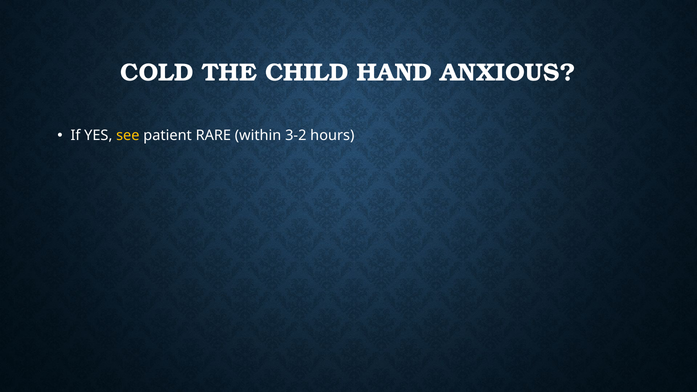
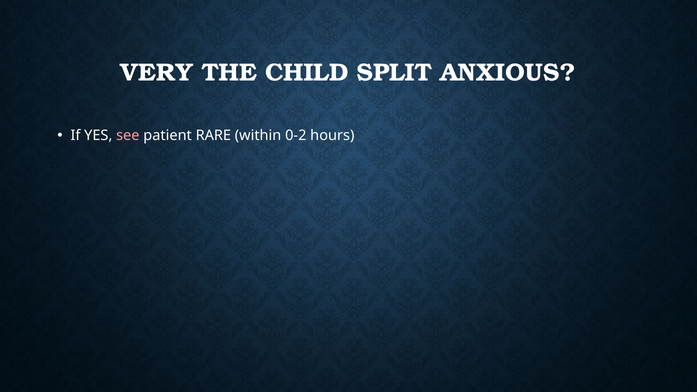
COLD: COLD -> VERY
HAND: HAND -> SPLIT
see colour: yellow -> pink
3-2: 3-2 -> 0-2
